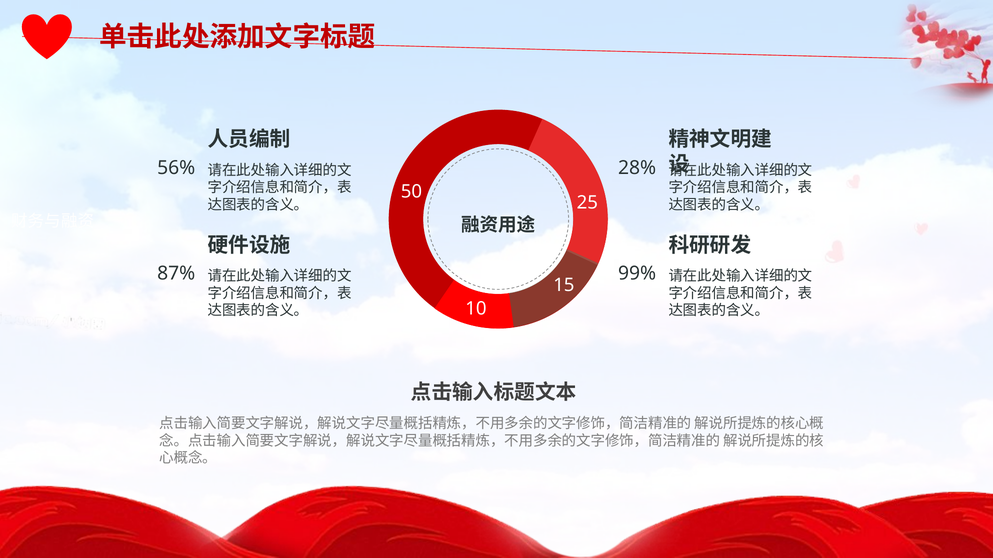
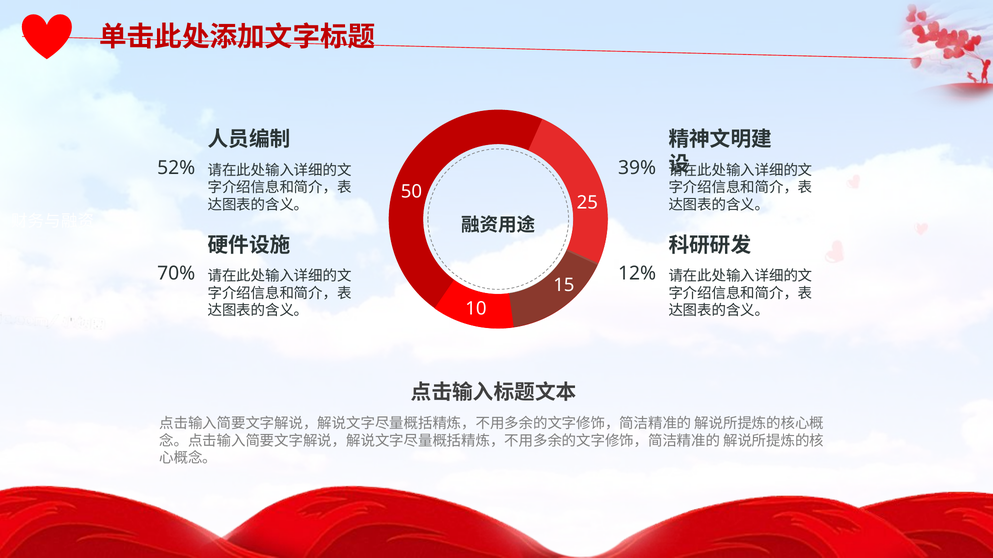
56%: 56% -> 52%
28%: 28% -> 39%
87%: 87% -> 70%
99%: 99% -> 12%
